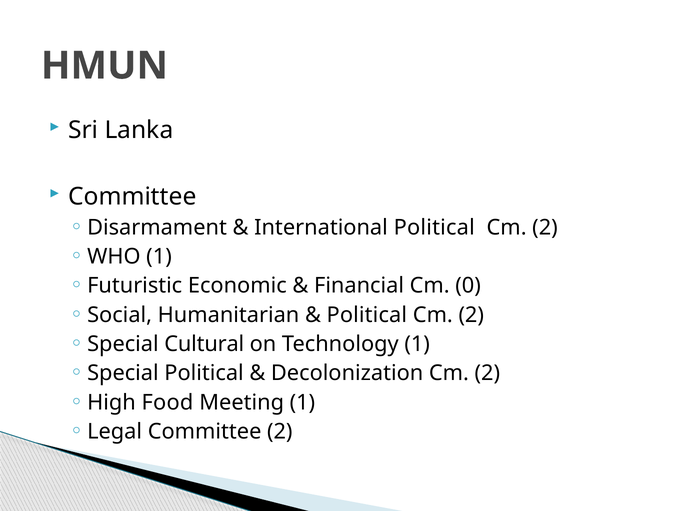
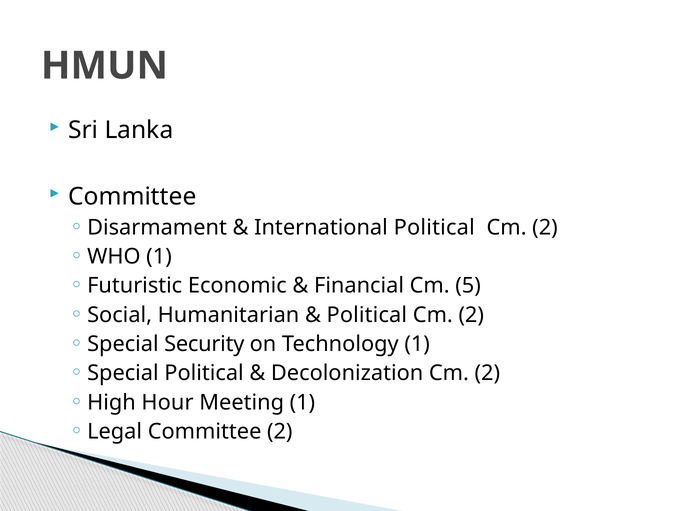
0: 0 -> 5
Cultural: Cultural -> Security
Food: Food -> Hour
